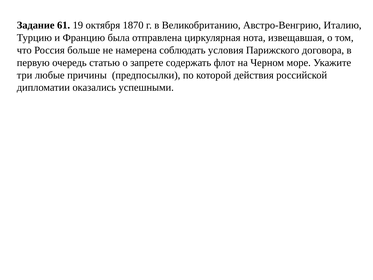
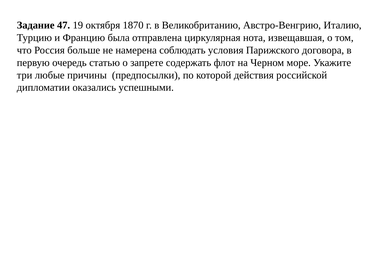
61: 61 -> 47
